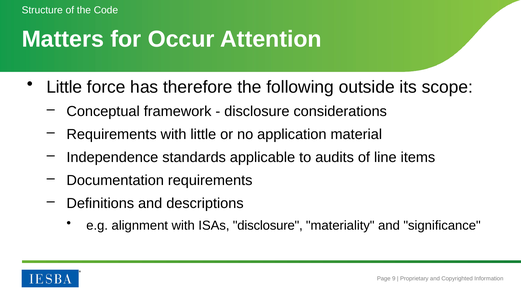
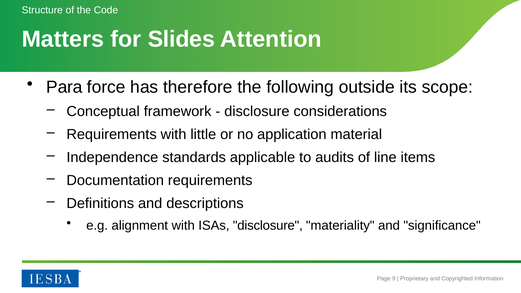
Occur: Occur -> Slides
Little at (64, 87): Little -> Para
